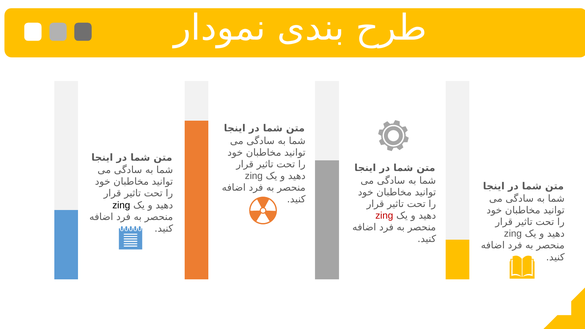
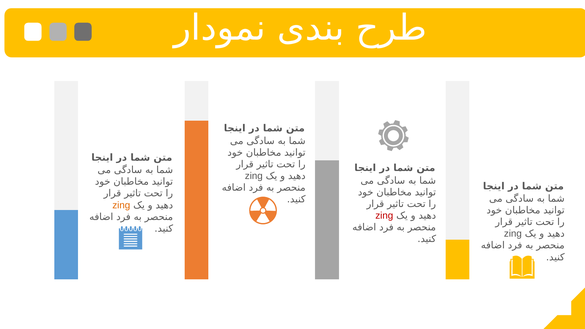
zing at (121, 205) colour: black -> orange
